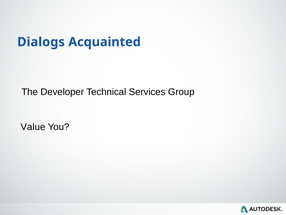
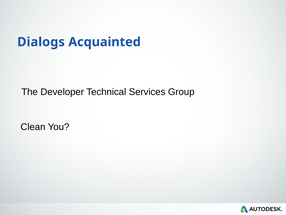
Value: Value -> Clean
